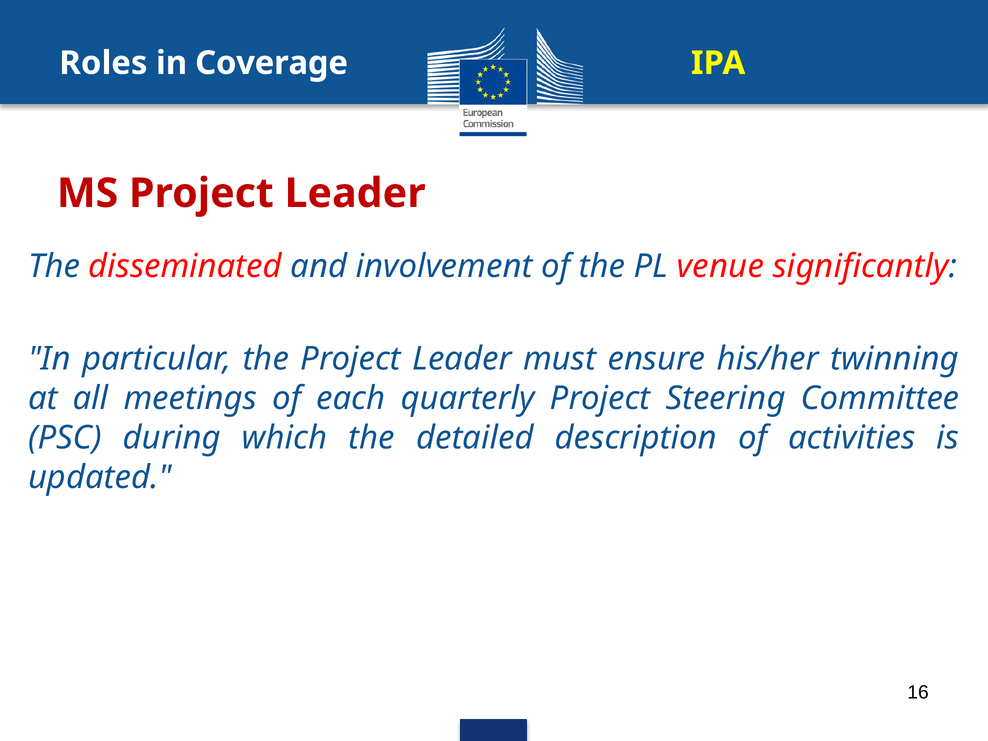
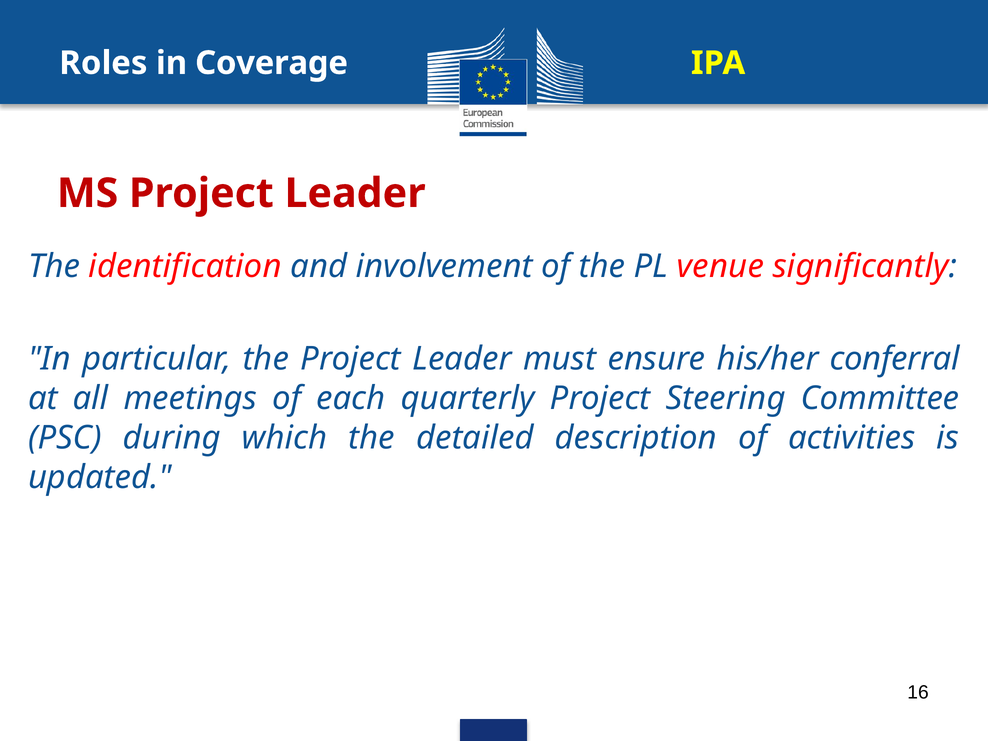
disseminated: disseminated -> identification
twinning: twinning -> conferral
